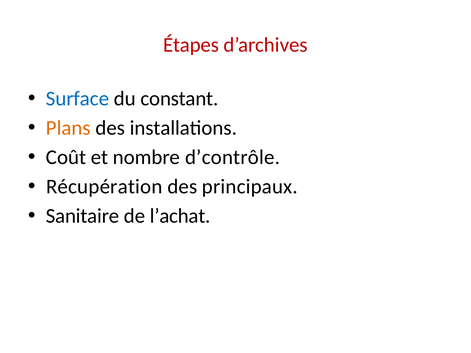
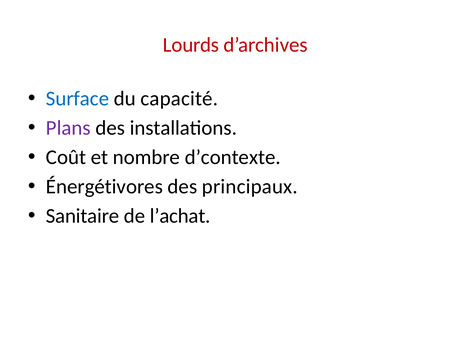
Étapes: Étapes -> Lourds
constant: constant -> capacité
Plans colour: orange -> purple
d’contrôle: d’contrôle -> d’contexte
Récupération: Récupération -> Énergétivores
